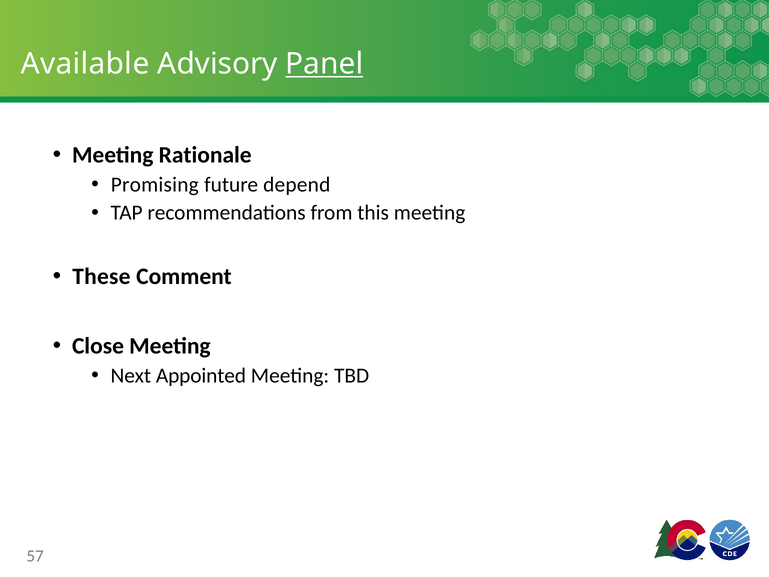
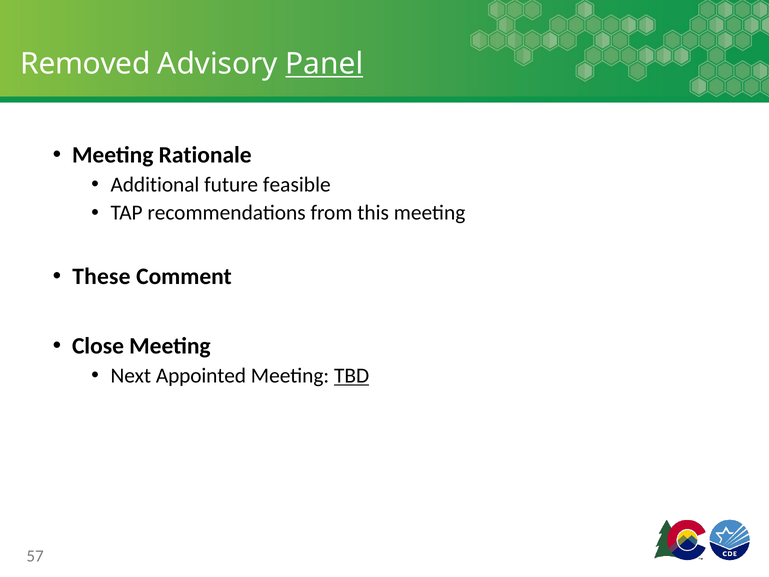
Available: Available -> Removed
Promising: Promising -> Additional
depend: depend -> feasible
TBD underline: none -> present
